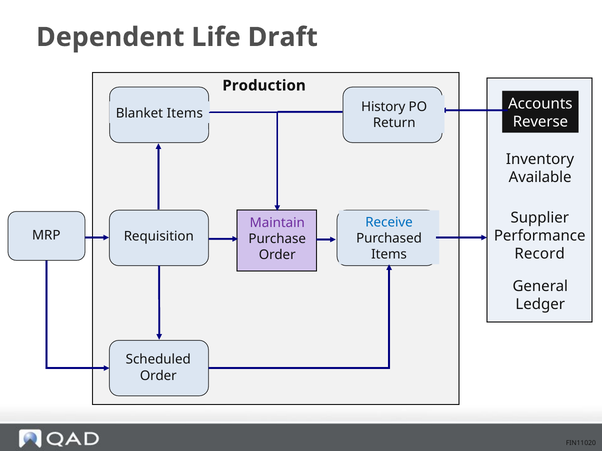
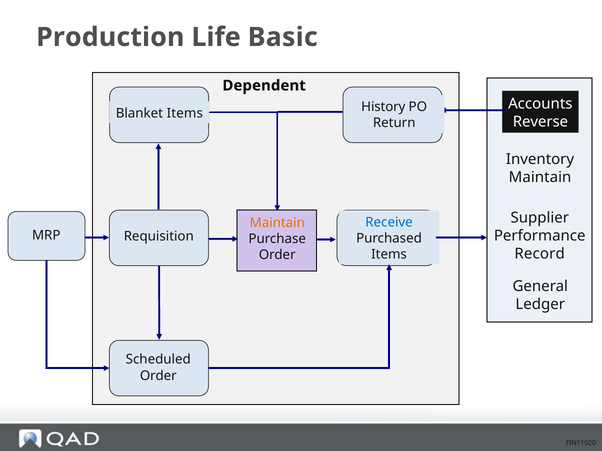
Dependent: Dependent -> Production
Draft: Draft -> Basic
Production: Production -> Dependent
Available at (540, 177): Available -> Maintain
Maintain at (277, 223) colour: purple -> orange
